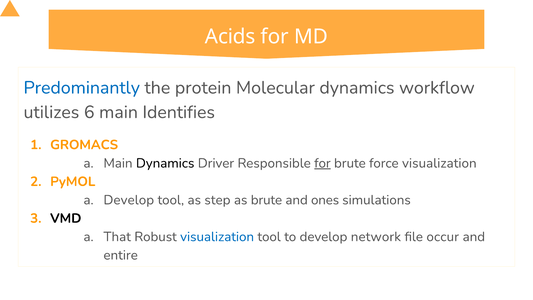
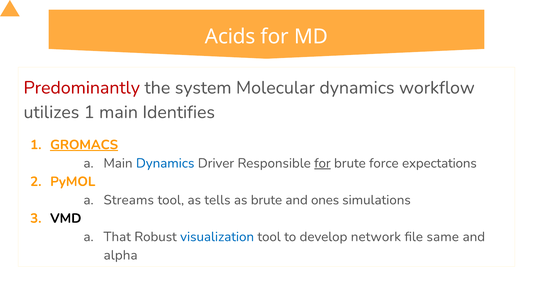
Predominantly colour: blue -> red
protein: protein -> system
utilizes 6: 6 -> 1
GROMACS underline: none -> present
Dynamics at (165, 163) colour: black -> blue
force visualization: visualization -> expectations
Develop at (129, 200): Develop -> Streams
step: step -> tells
occur: occur -> same
entire: entire -> alpha
